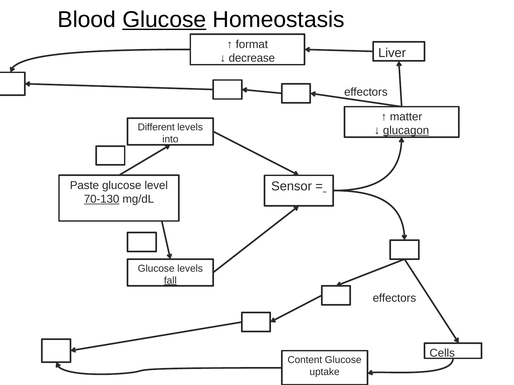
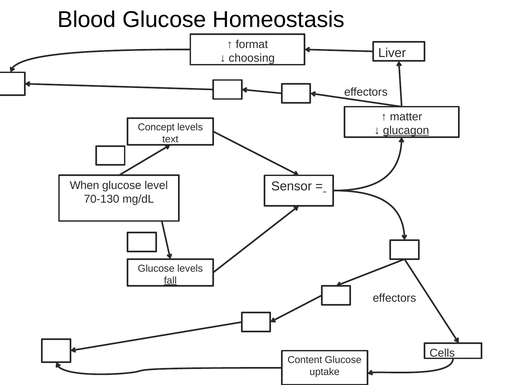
Glucose at (164, 20) underline: present -> none
decrease: decrease -> choosing
Different: Different -> Concept
into: into -> text
Paste: Paste -> When
70-130 underline: present -> none
